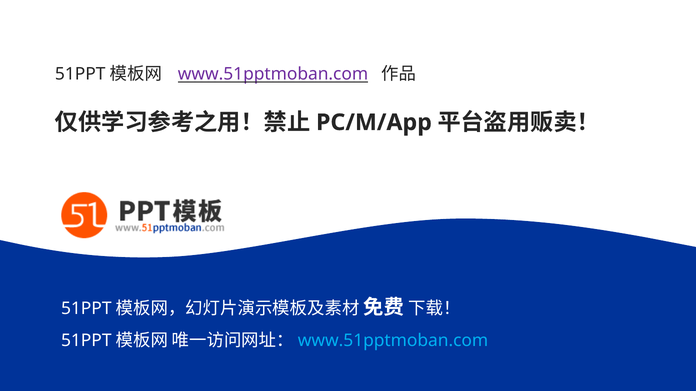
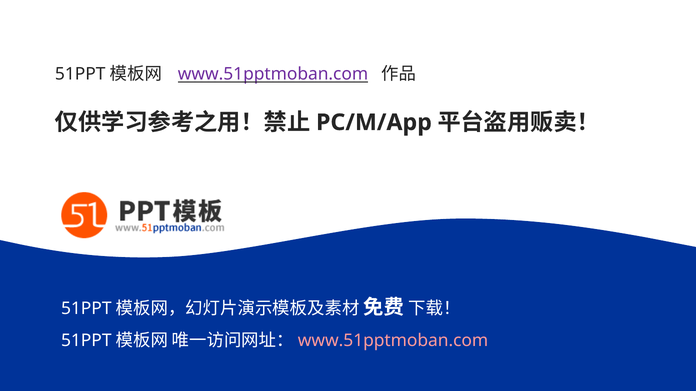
www.51pptmoban.com at (393, 341) colour: light blue -> pink
